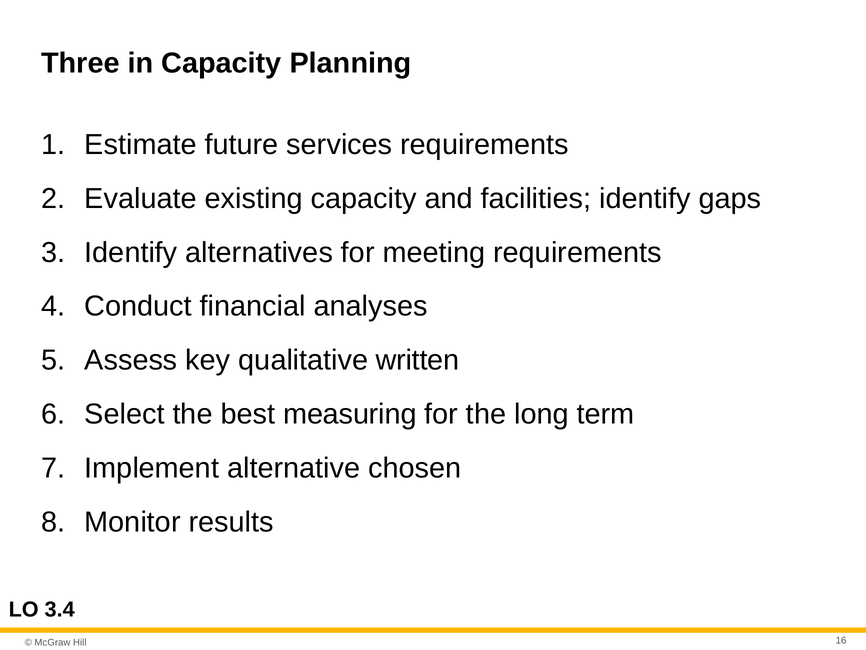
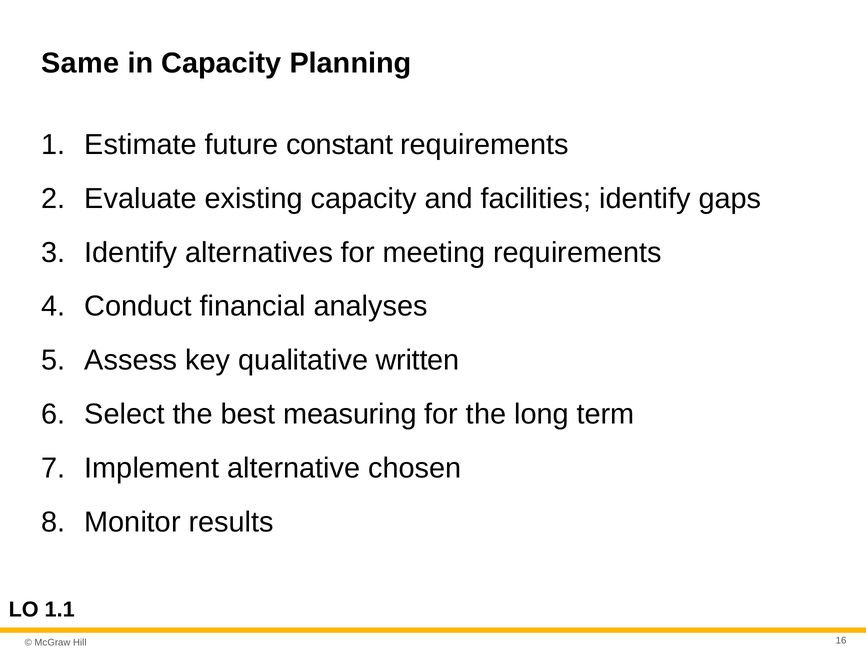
Three: Three -> Same
services: services -> constant
3.4: 3.4 -> 1.1
